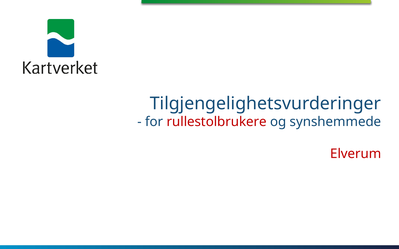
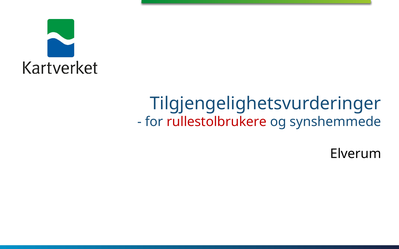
Elverum colour: red -> black
